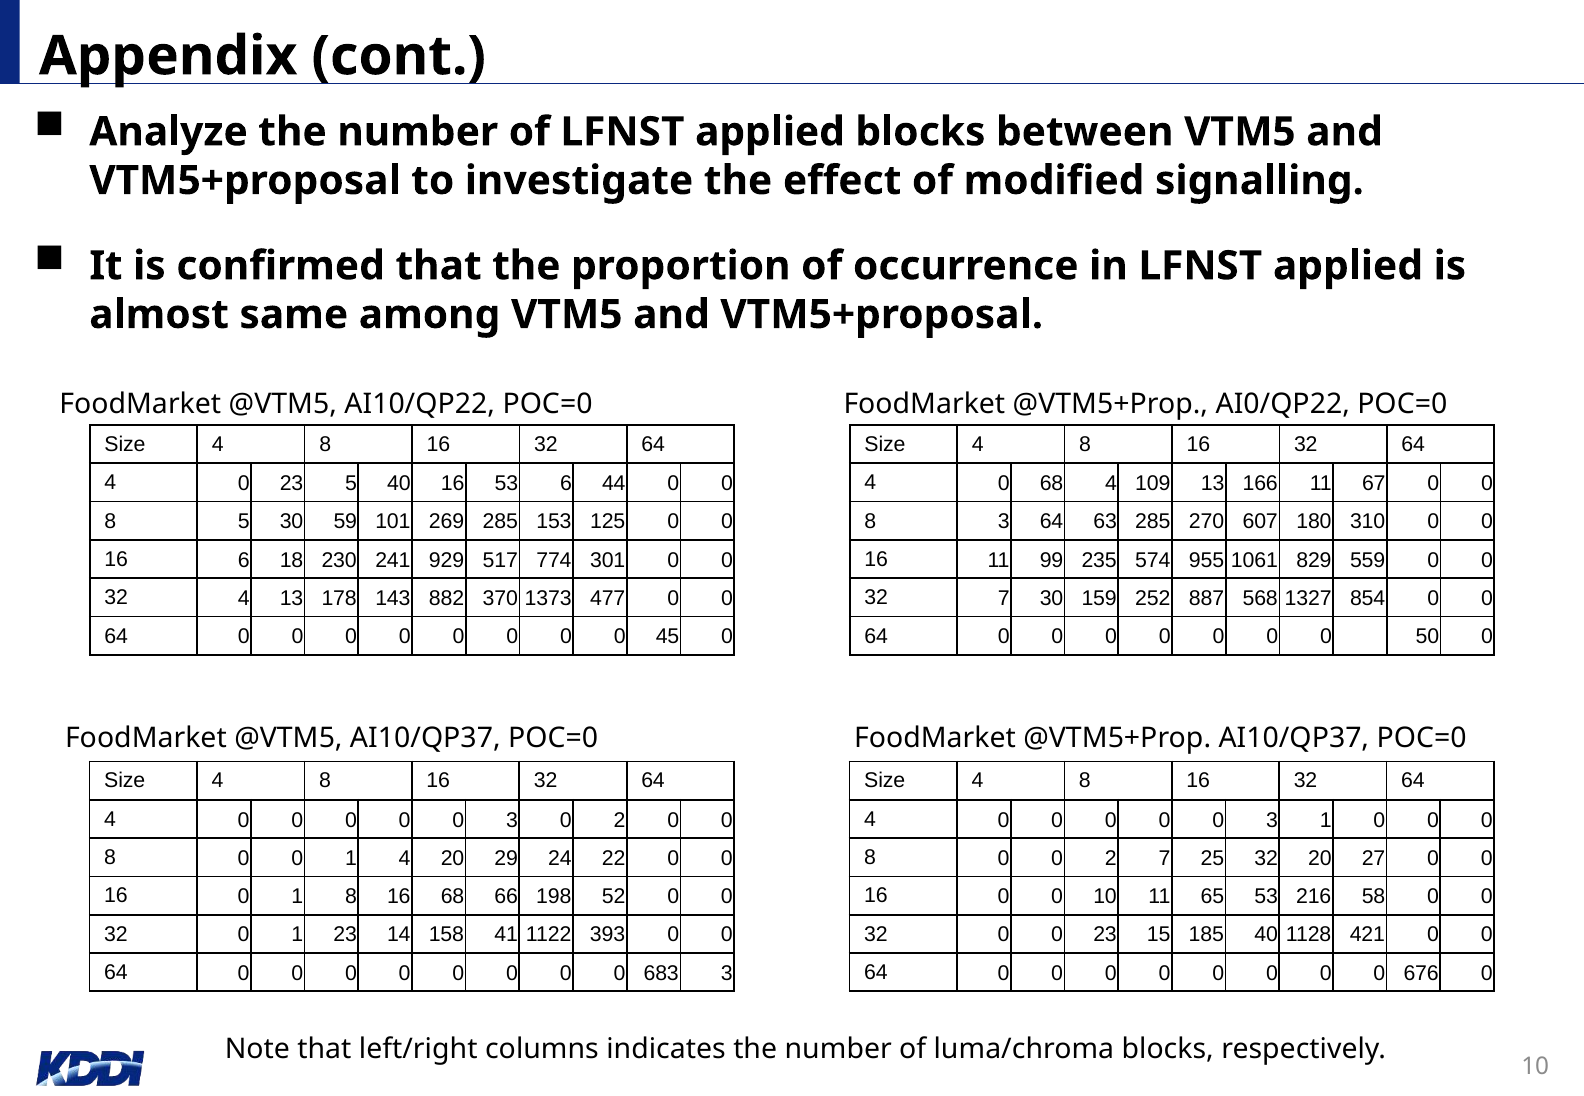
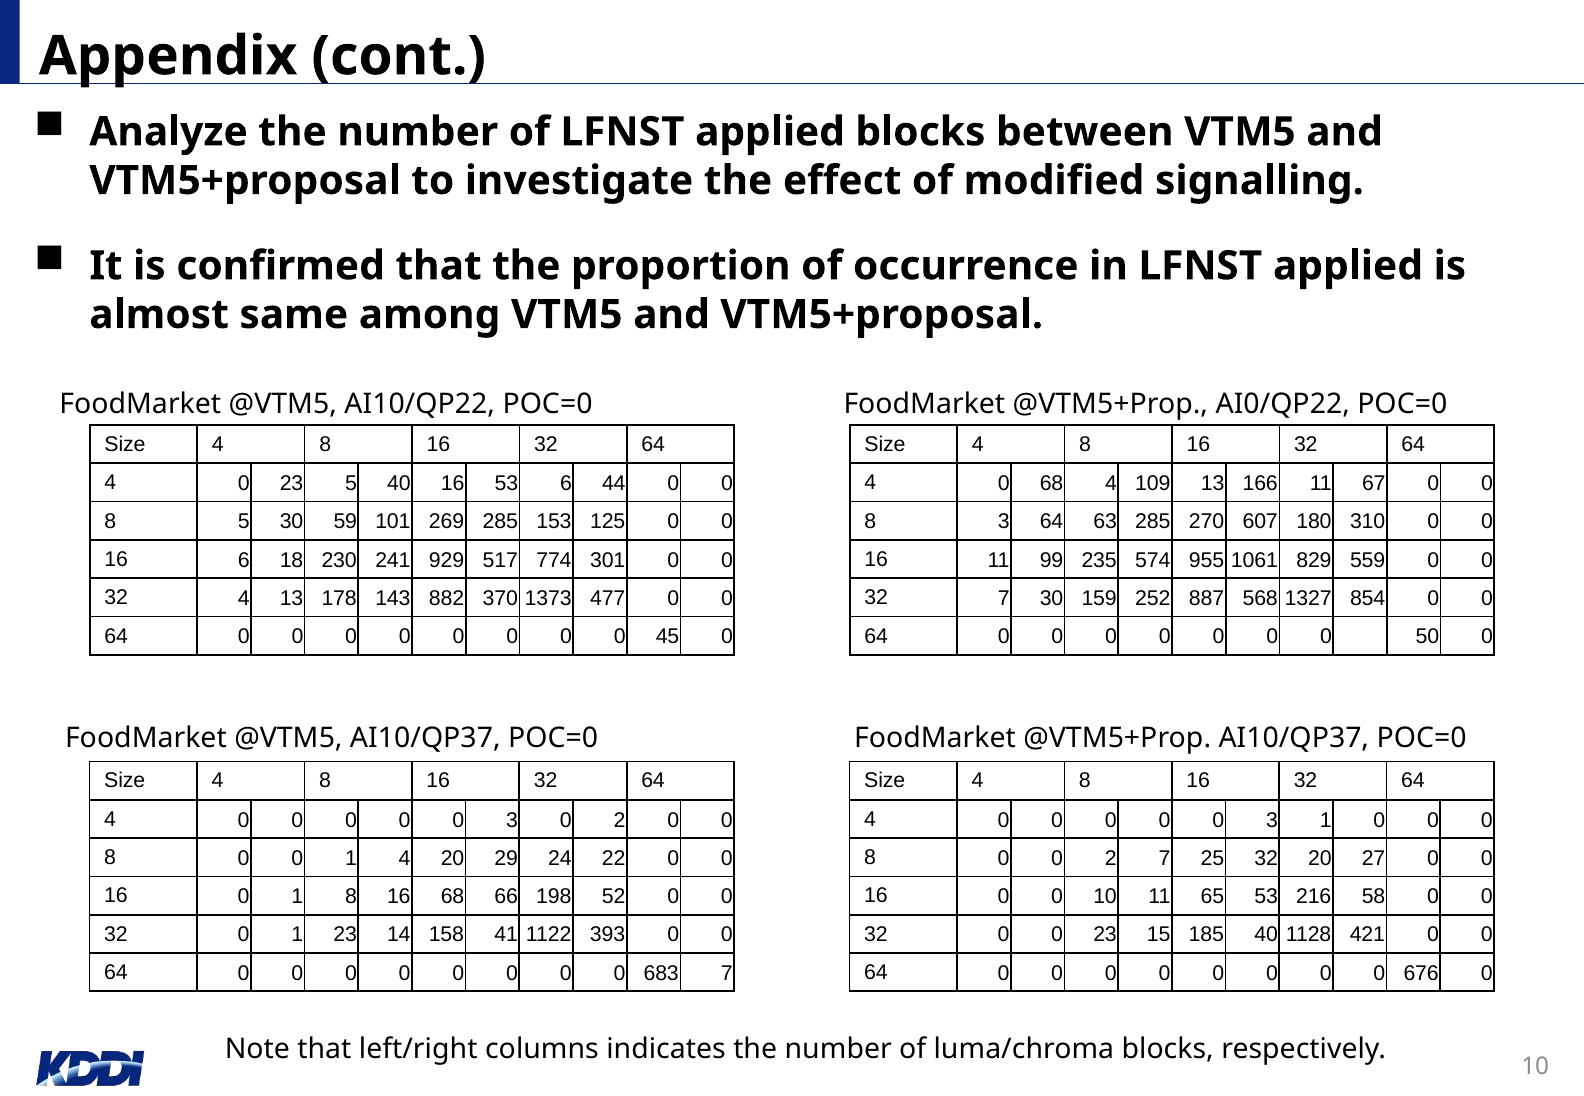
683 3: 3 -> 7
